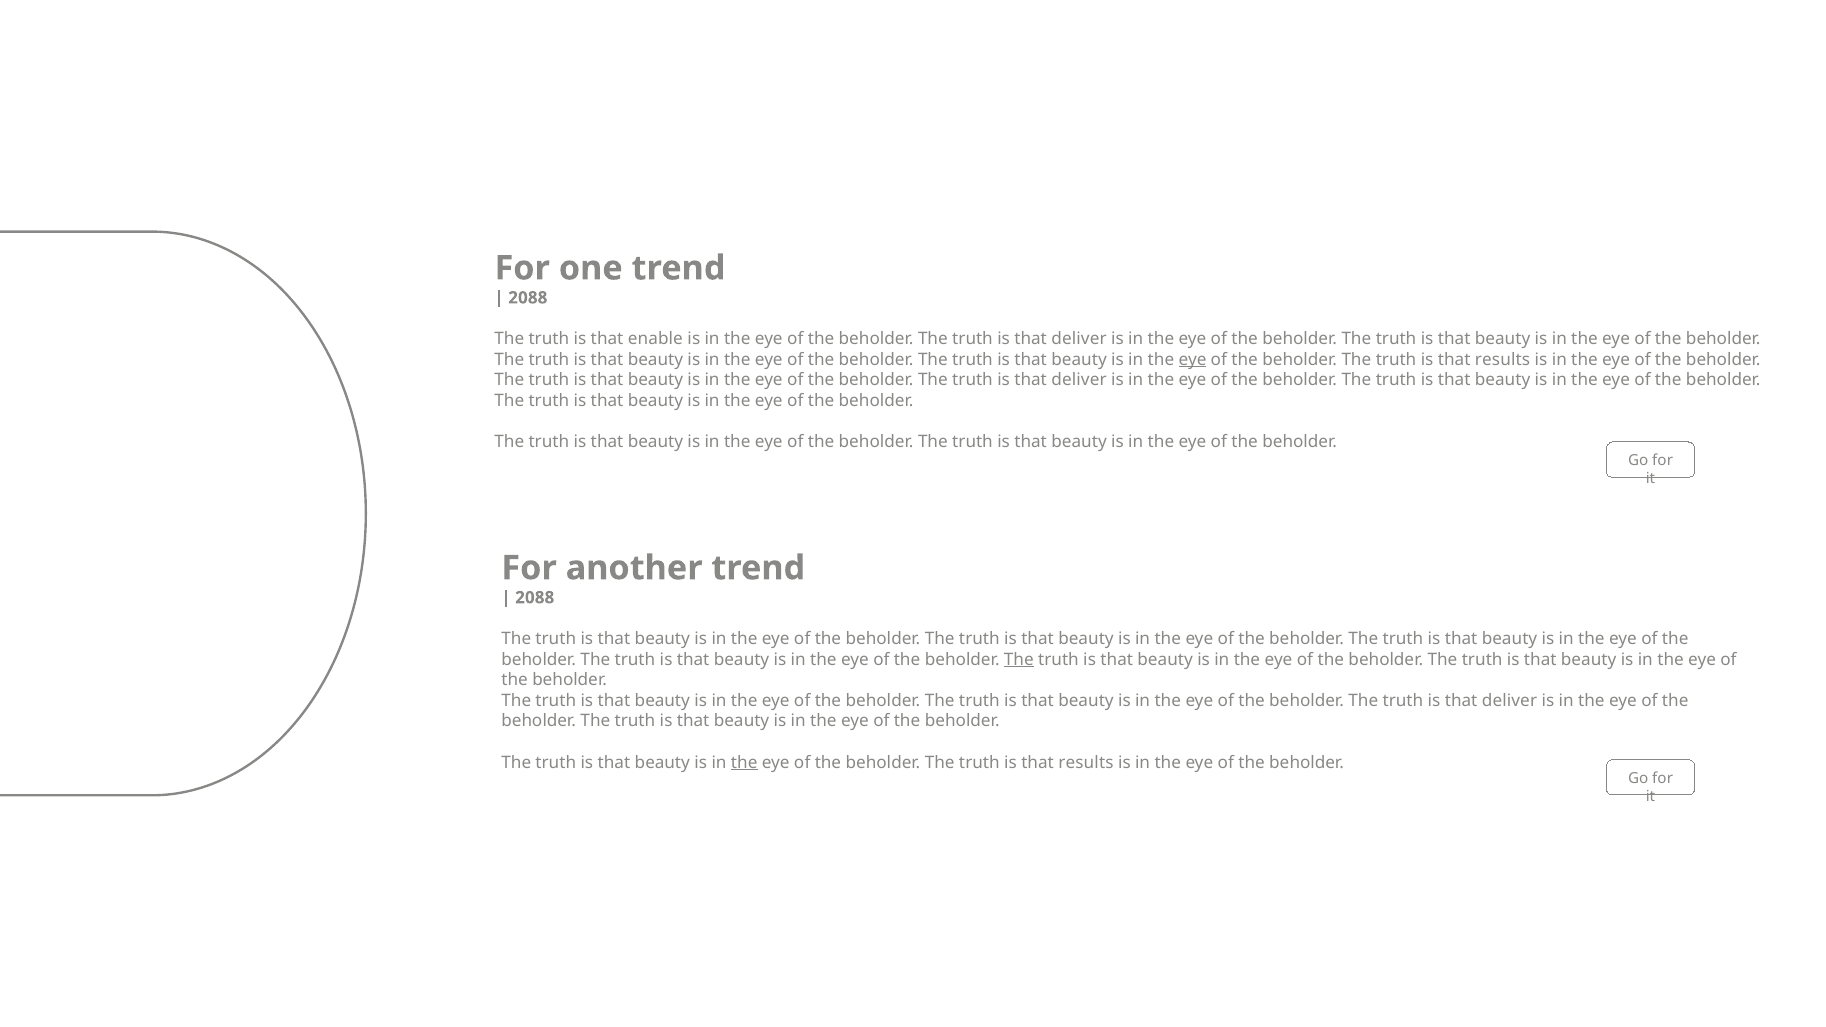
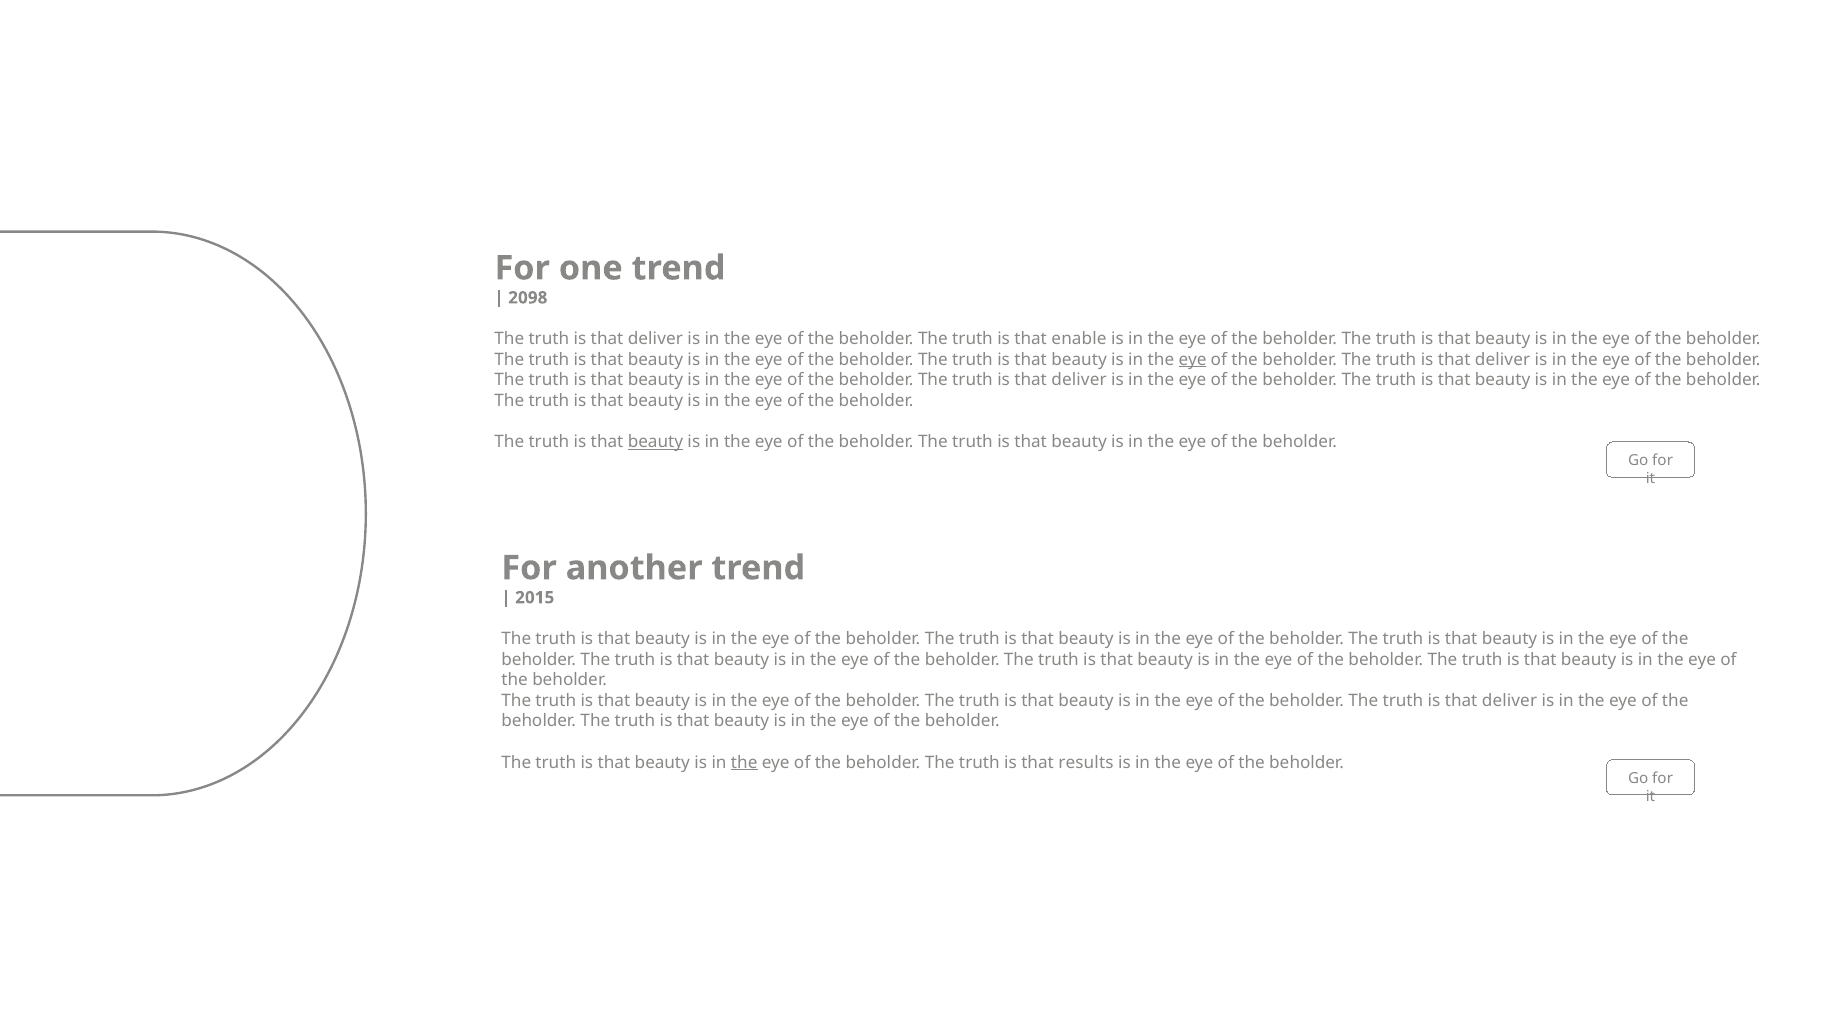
2088 at (528, 298): 2088 -> 2098
enable at (655, 339): enable -> deliver
deliver at (1079, 339): deliver -> enable
results at (1503, 360): results -> deliver
beauty at (655, 442) underline: none -> present
2088 at (535, 598): 2088 -> 2015
The at (1019, 660) underline: present -> none
